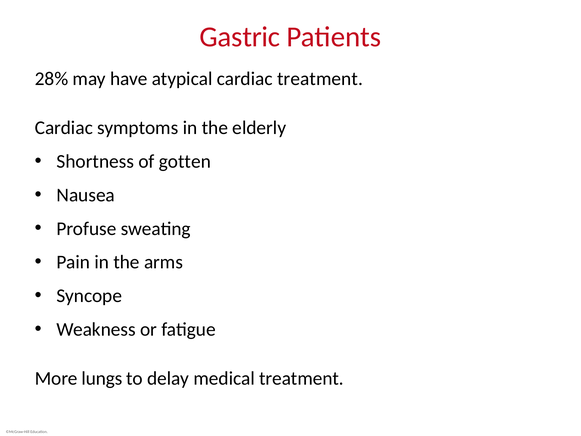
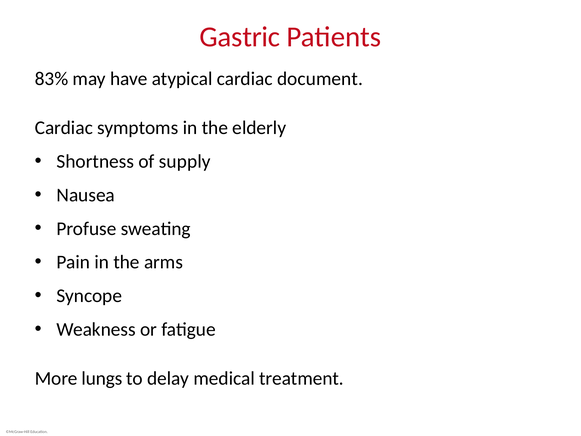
28%: 28% -> 83%
cardiac treatment: treatment -> document
gotten: gotten -> supply
